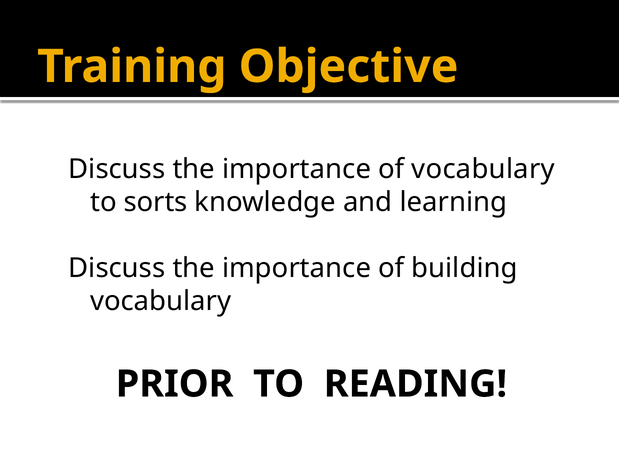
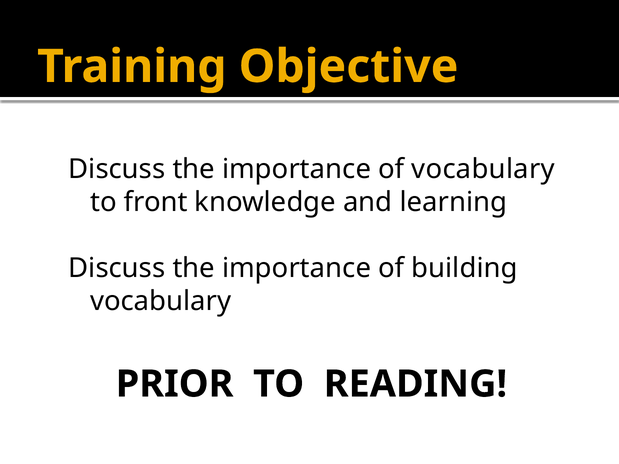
sorts: sorts -> front
